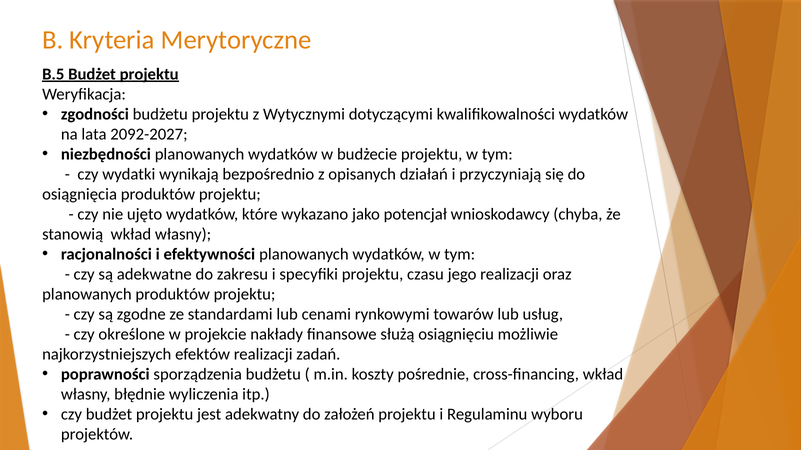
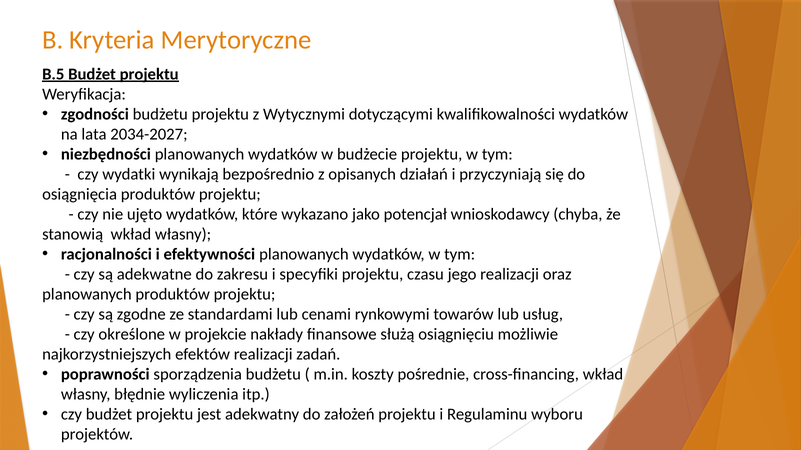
2092-2027: 2092-2027 -> 2034-2027
